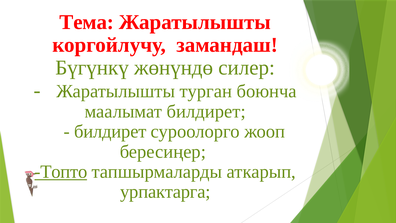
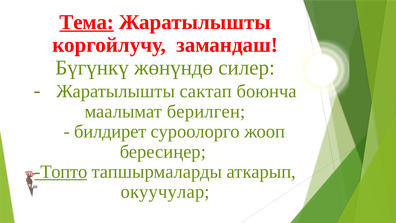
Тема underline: none -> present
турган: турган -> сактап
маалымат билдирет: билдирет -> берилген
урпактарга: урпактарга -> окуучулар
